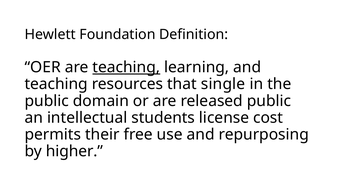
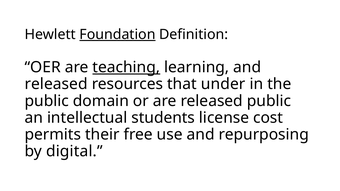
Foundation underline: none -> present
teaching at (56, 84): teaching -> released
single: single -> under
higher: higher -> digital
